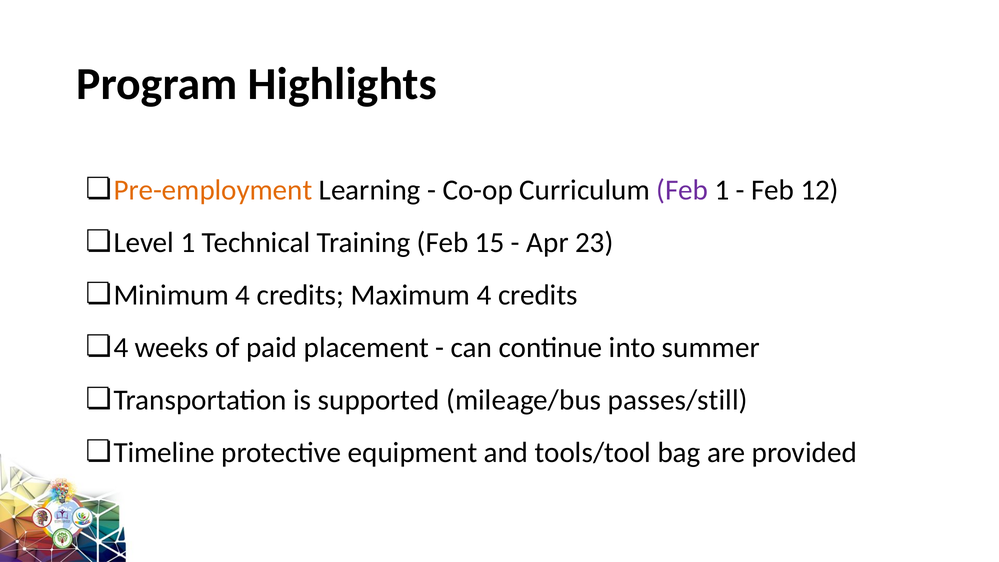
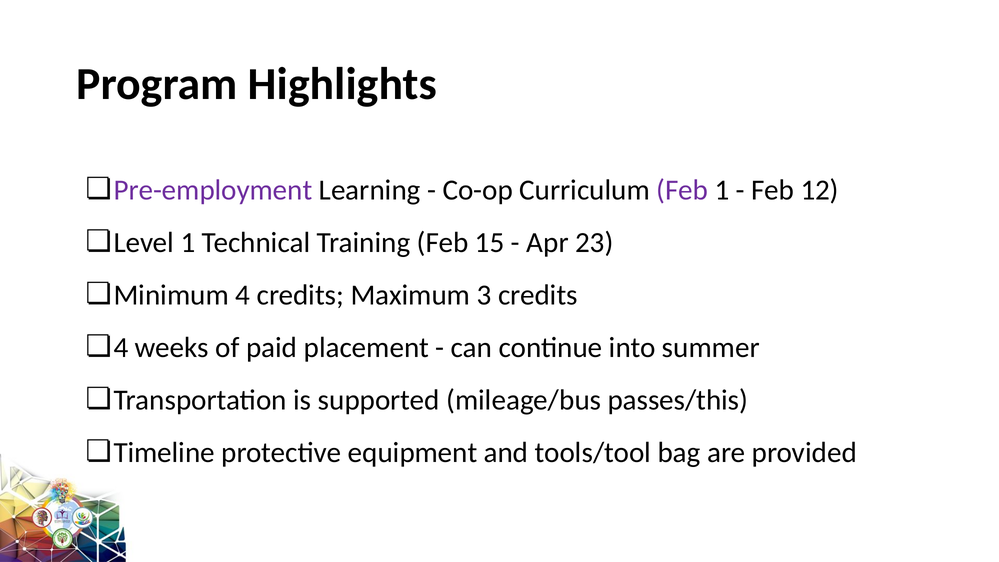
Pre-employment colour: orange -> purple
Maximum 4: 4 -> 3
passes/still: passes/still -> passes/this
